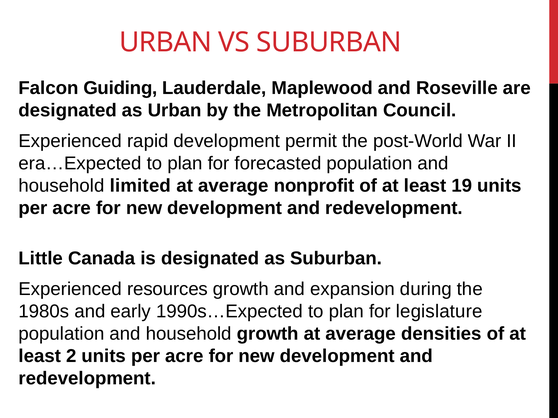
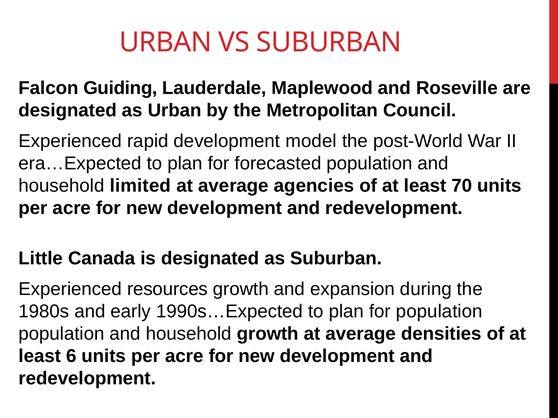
permit: permit -> model
nonprofit: nonprofit -> agencies
19: 19 -> 70
for legislature: legislature -> population
2: 2 -> 6
